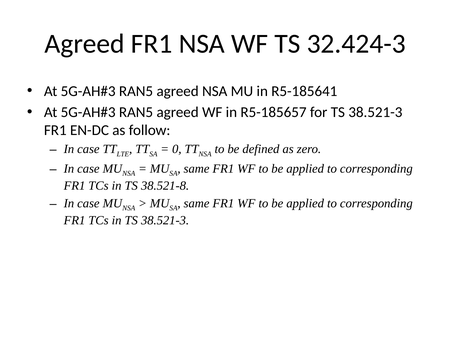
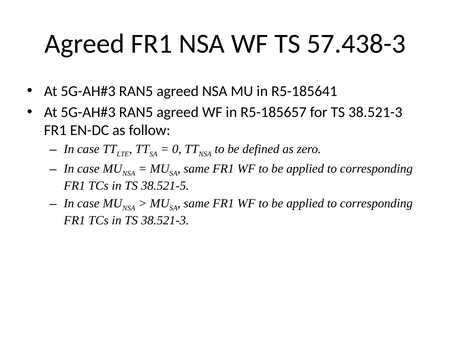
32.424-3: 32.424-3 -> 57.438-3
38.521-8: 38.521-8 -> 38.521-5
